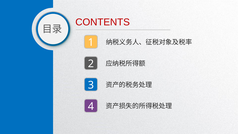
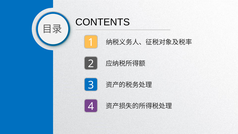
CONTENTS colour: red -> black
